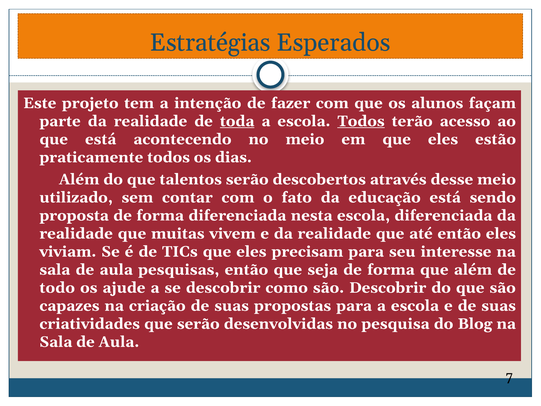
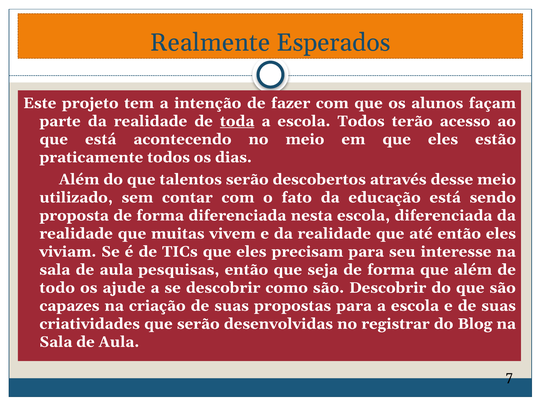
Estratégias: Estratégias -> Realmente
Todos at (361, 121) underline: present -> none
pesquisa: pesquisa -> registrar
